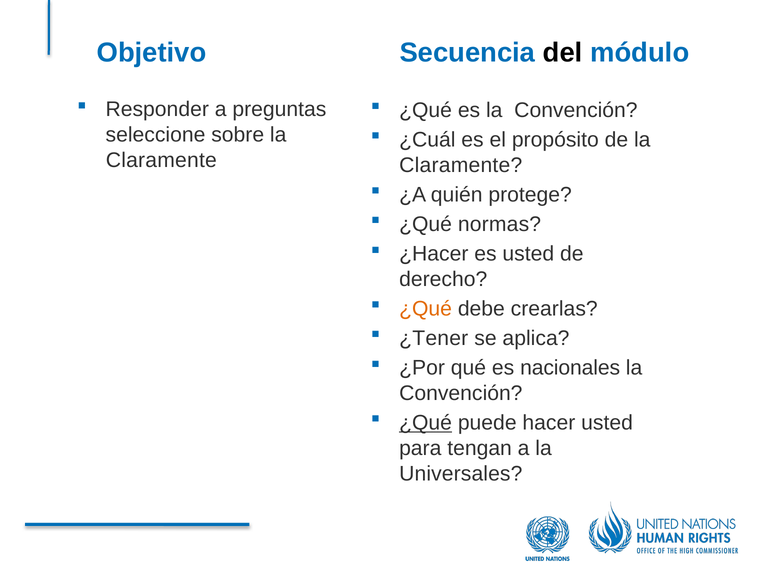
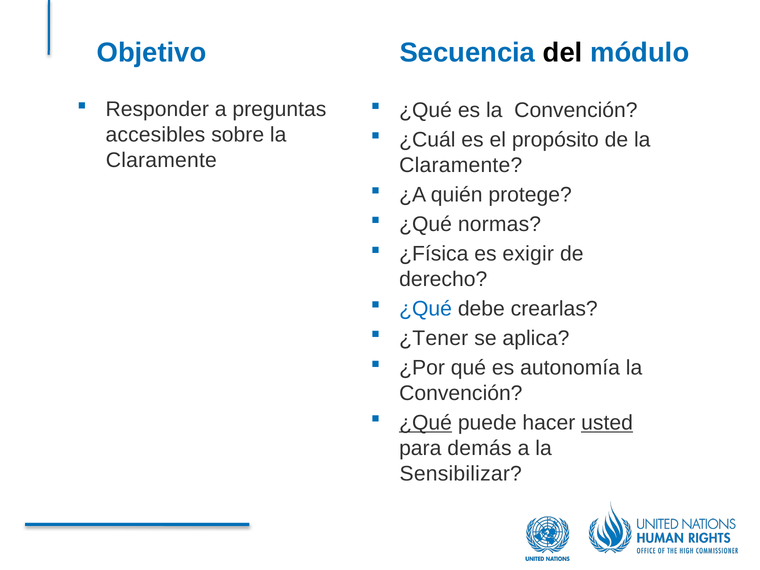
seleccione: seleccione -> accesibles
¿Hacer: ¿Hacer -> ¿Física
es usted: usted -> exigir
¿Qué at (426, 309) colour: orange -> blue
nacionales: nacionales -> autonomía
usted at (607, 423) underline: none -> present
tengan: tengan -> demás
Universales: Universales -> Sensibilizar
